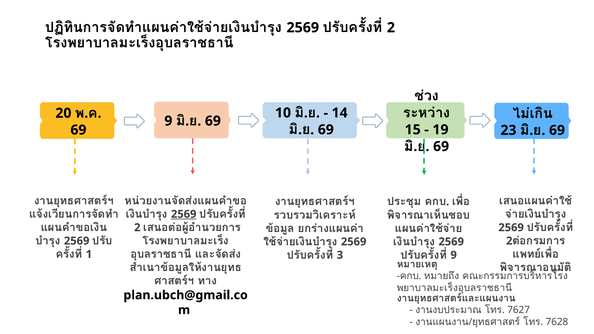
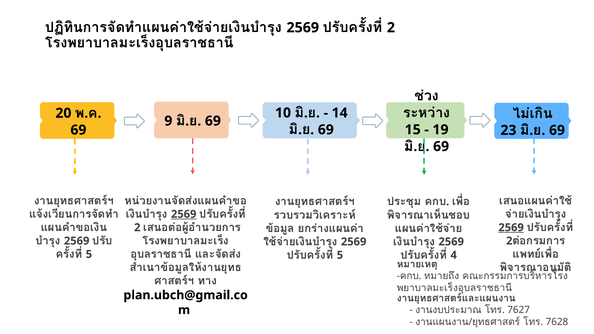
2569 at (511, 228) underline: none -> present
1 at (89, 254): 1 -> 5
3 at (340, 255): 3 -> 5
9 at (454, 255): 9 -> 4
